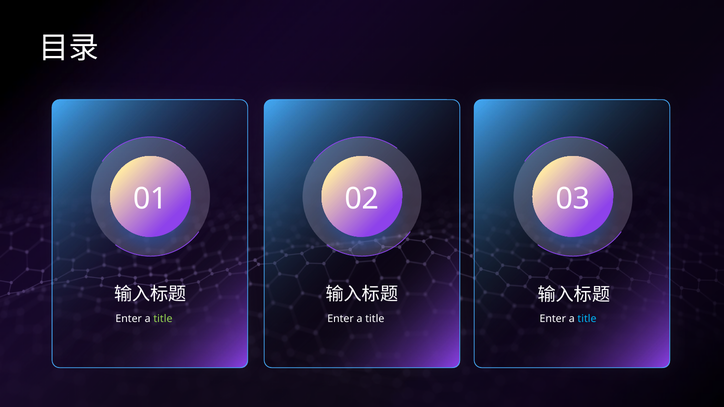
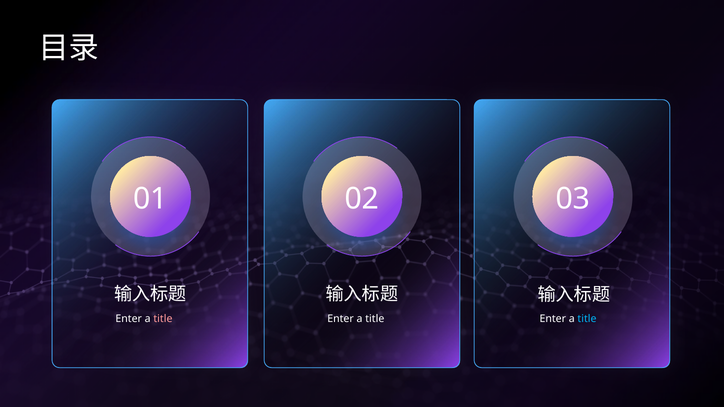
title at (163, 319) colour: light green -> pink
